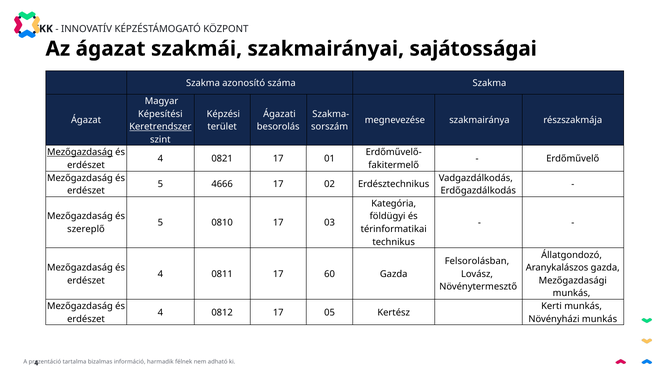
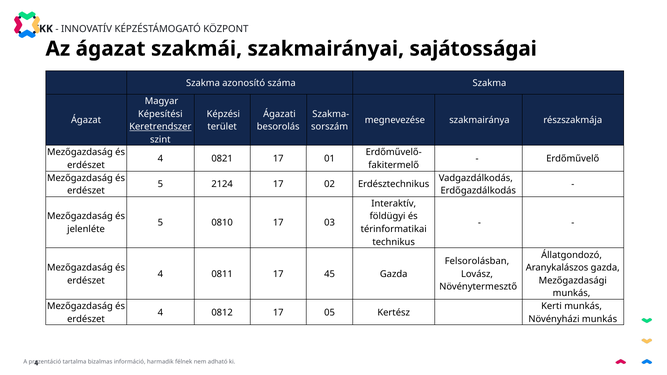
Mezőgazdaság at (80, 152) underline: present -> none
4666: 4666 -> 2124
Kategória: Kategória -> Interaktív
szereplő: szereplő -> jelenléte
60: 60 -> 45
